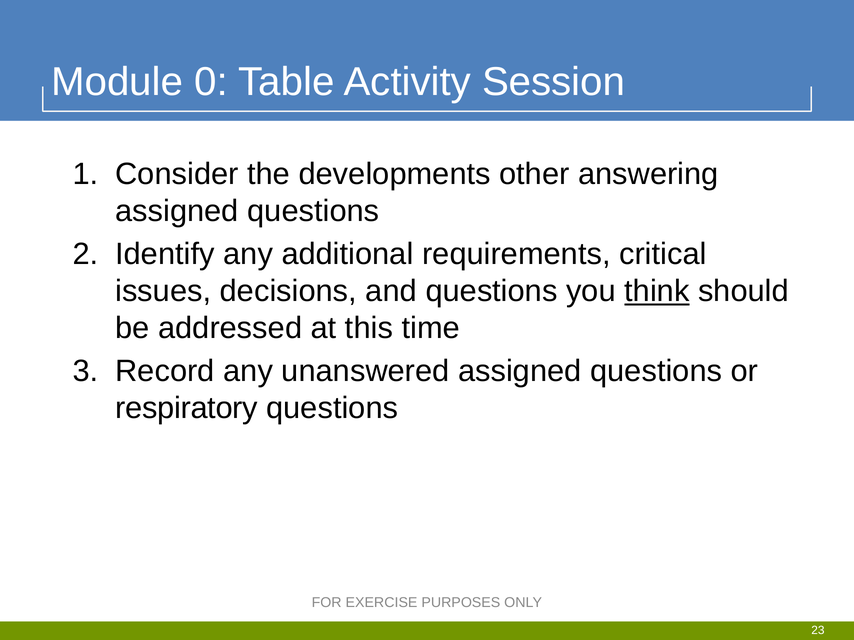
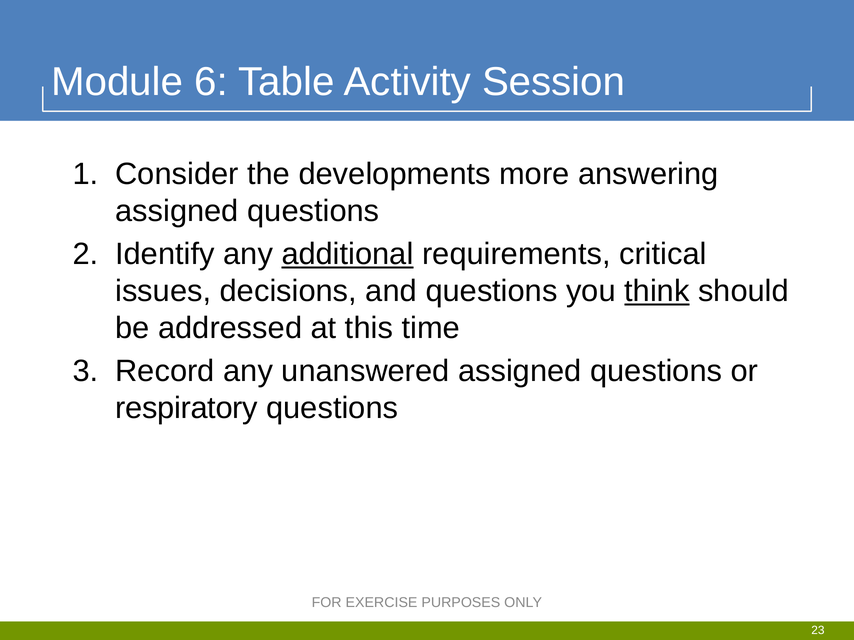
0: 0 -> 6
other: other -> more
additional underline: none -> present
